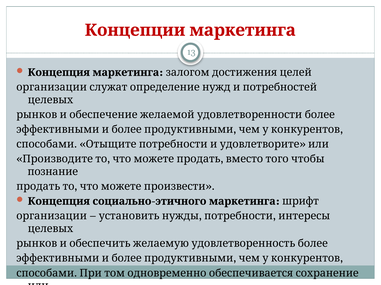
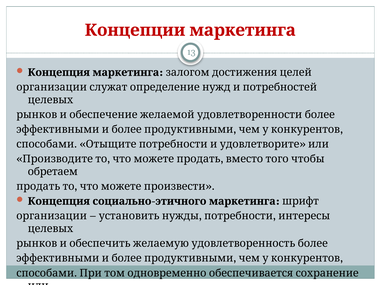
познание: познание -> обретаем
